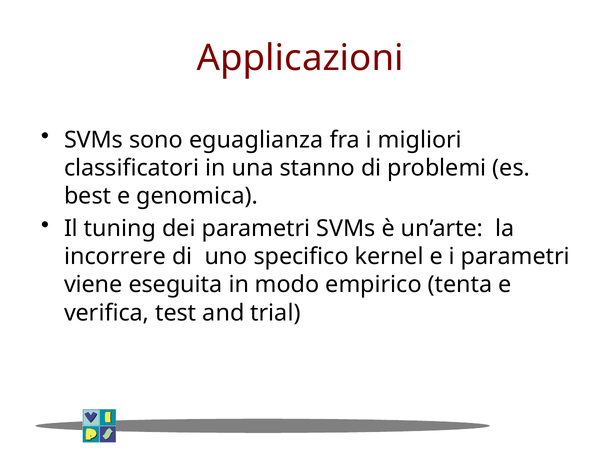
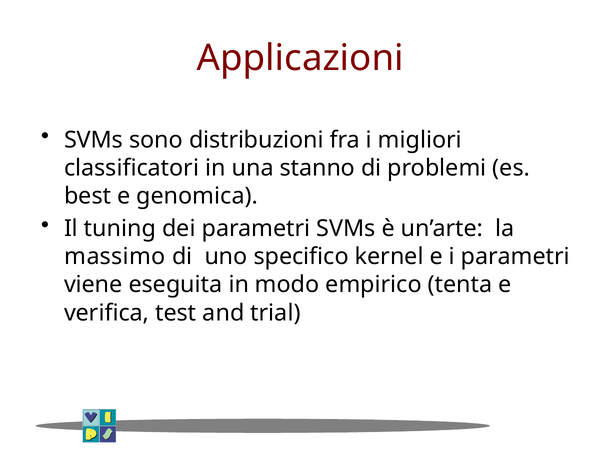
eguaglianza: eguaglianza -> distribuzioni
incorrere: incorrere -> massimo
